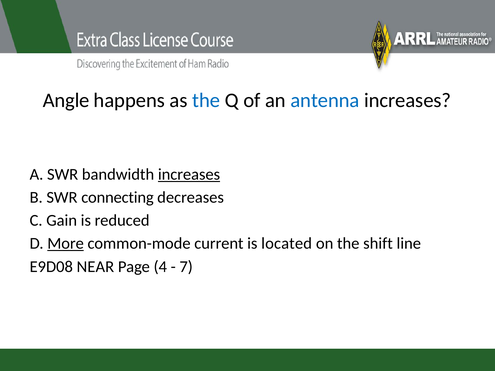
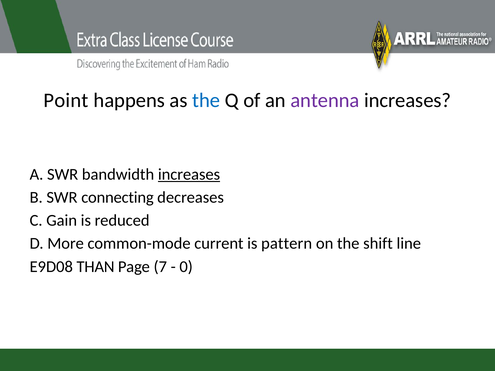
Angle: Angle -> Point
antenna colour: blue -> purple
More underline: present -> none
located: located -> pattern
NEAR: NEAR -> THAN
4: 4 -> 7
7: 7 -> 0
